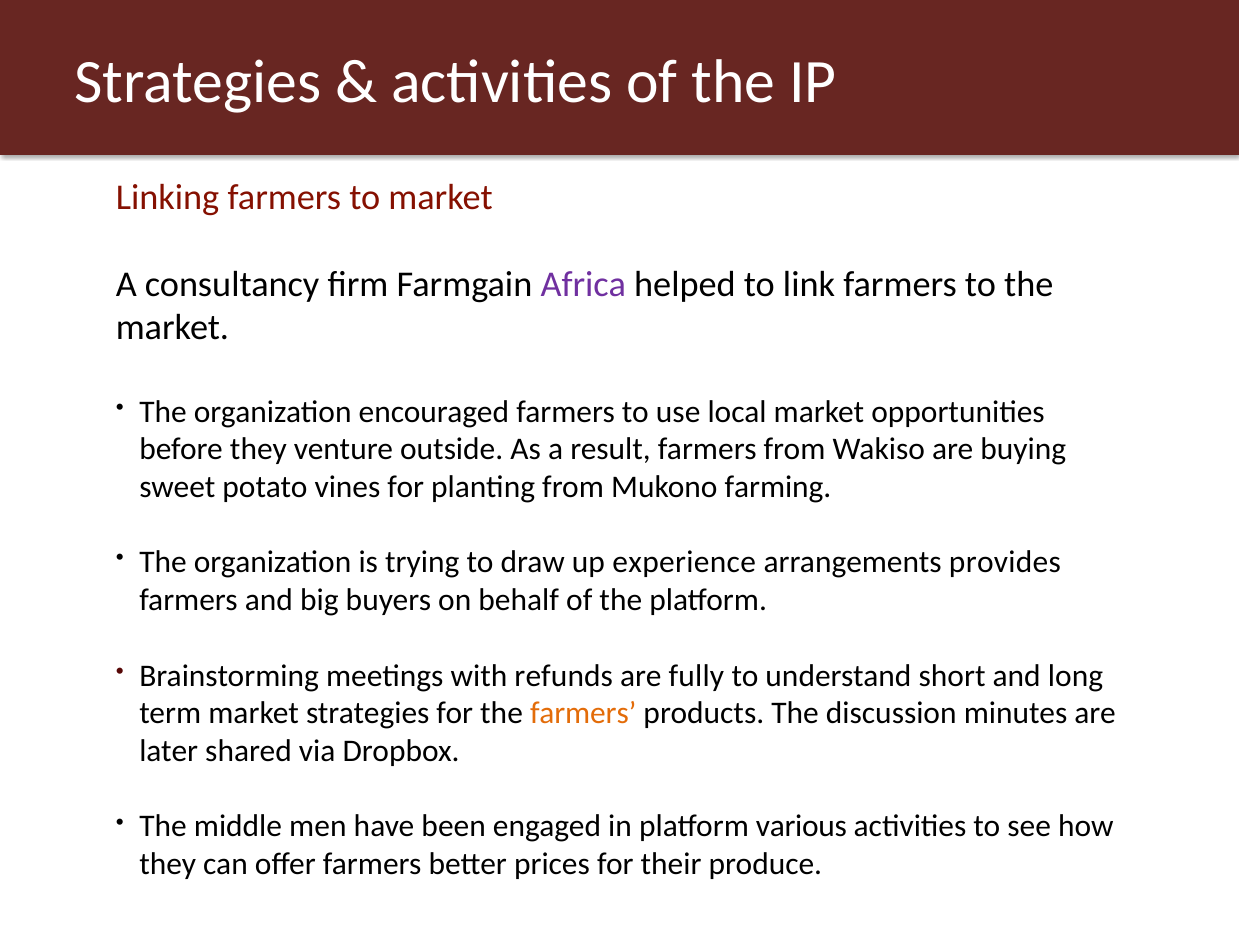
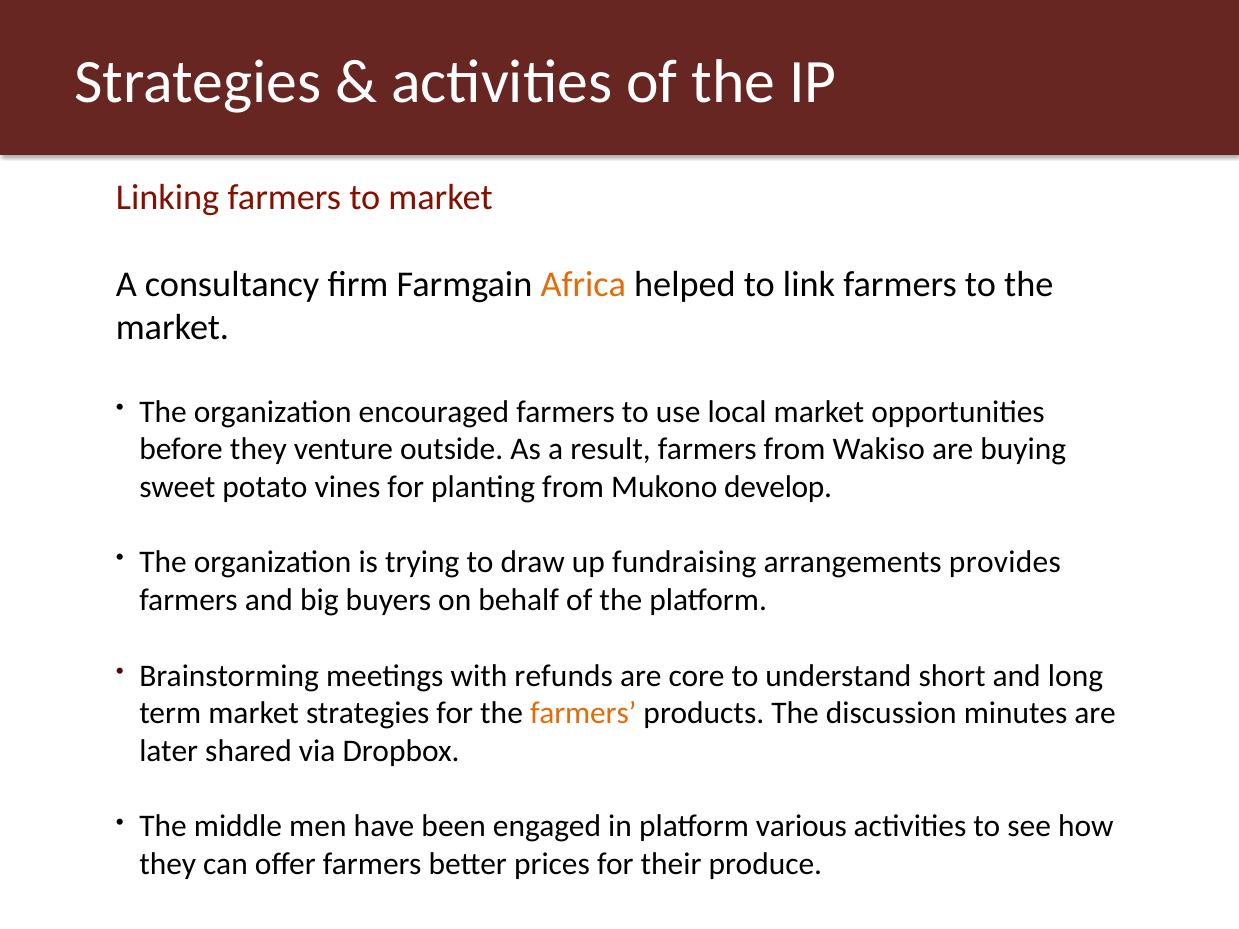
Africa colour: purple -> orange
farming: farming -> develop
experience: experience -> fundraising
fully: fully -> core
